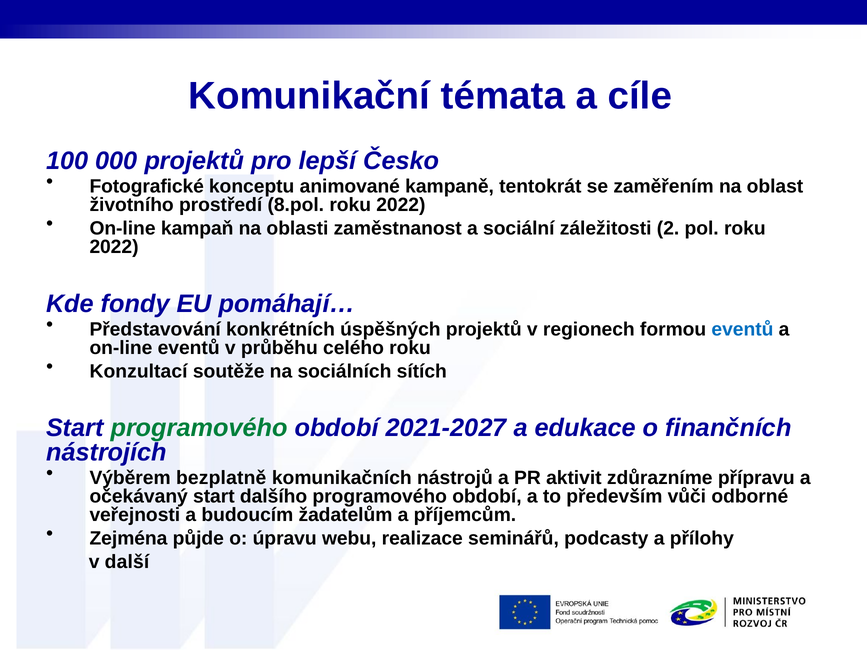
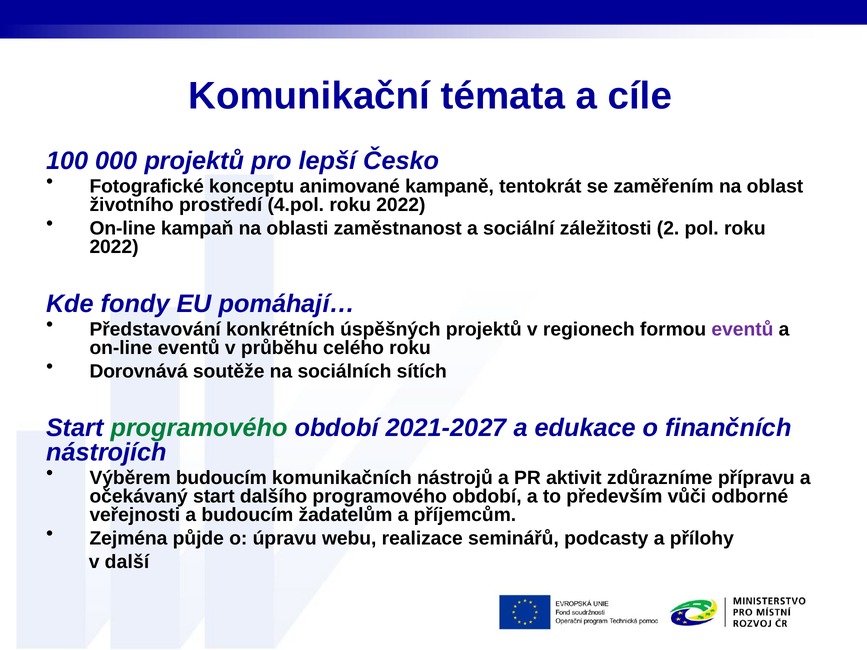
8.pol: 8.pol -> 4.pol
eventů at (742, 329) colour: blue -> purple
Konzultací: Konzultací -> Dorovnává
Výběrem bezplatně: bezplatně -> budoucím
